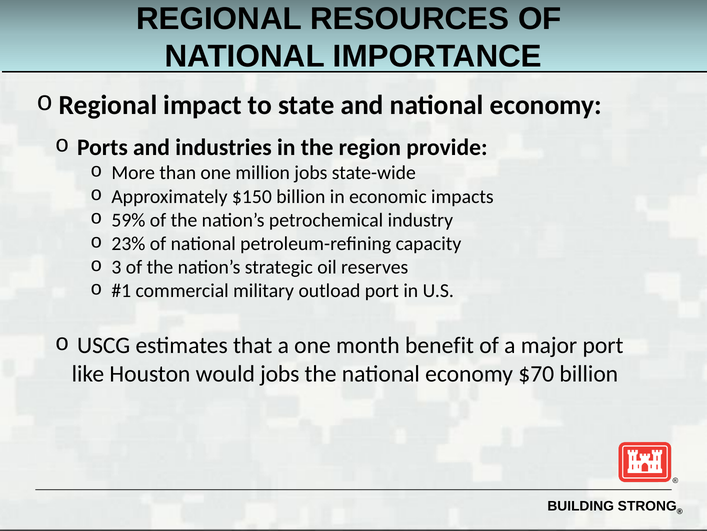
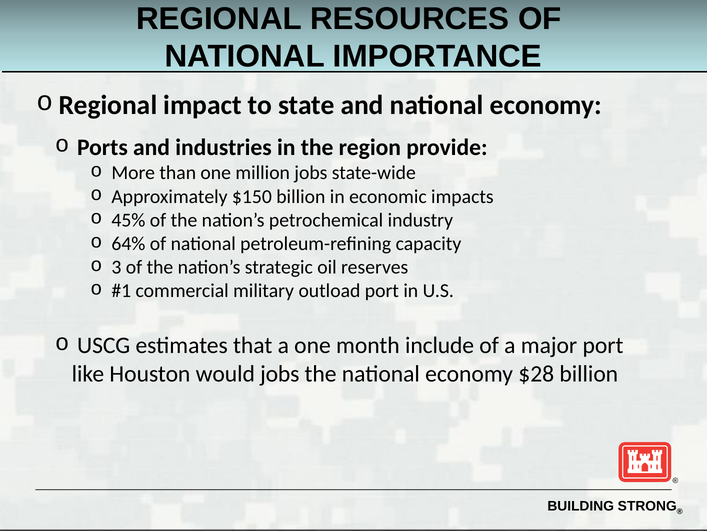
59%: 59% -> 45%
23%: 23% -> 64%
benefit: benefit -> include
$70: $70 -> $28
